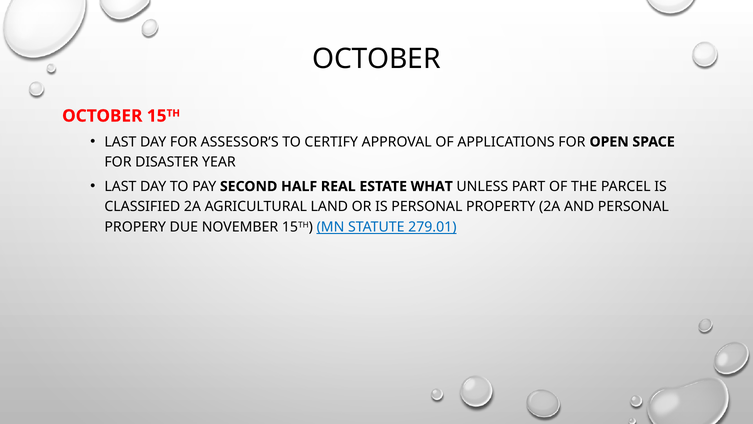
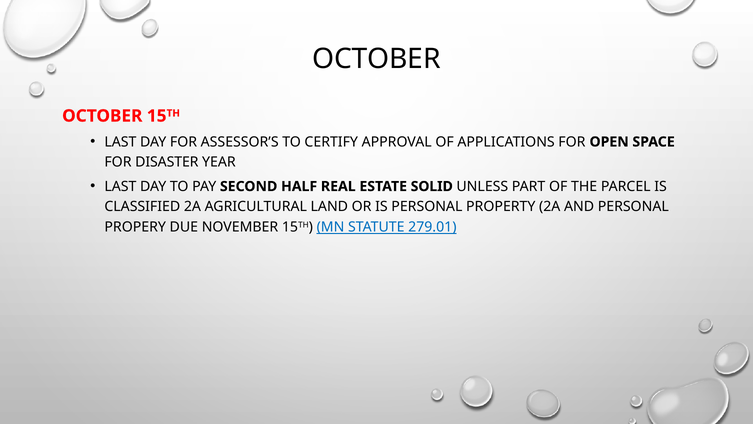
WHAT: WHAT -> SOLID
